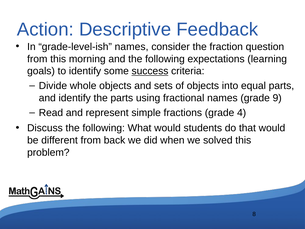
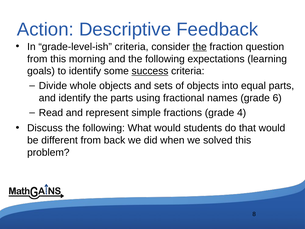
grade-level-ish names: names -> criteria
the at (200, 47) underline: none -> present
9: 9 -> 6
